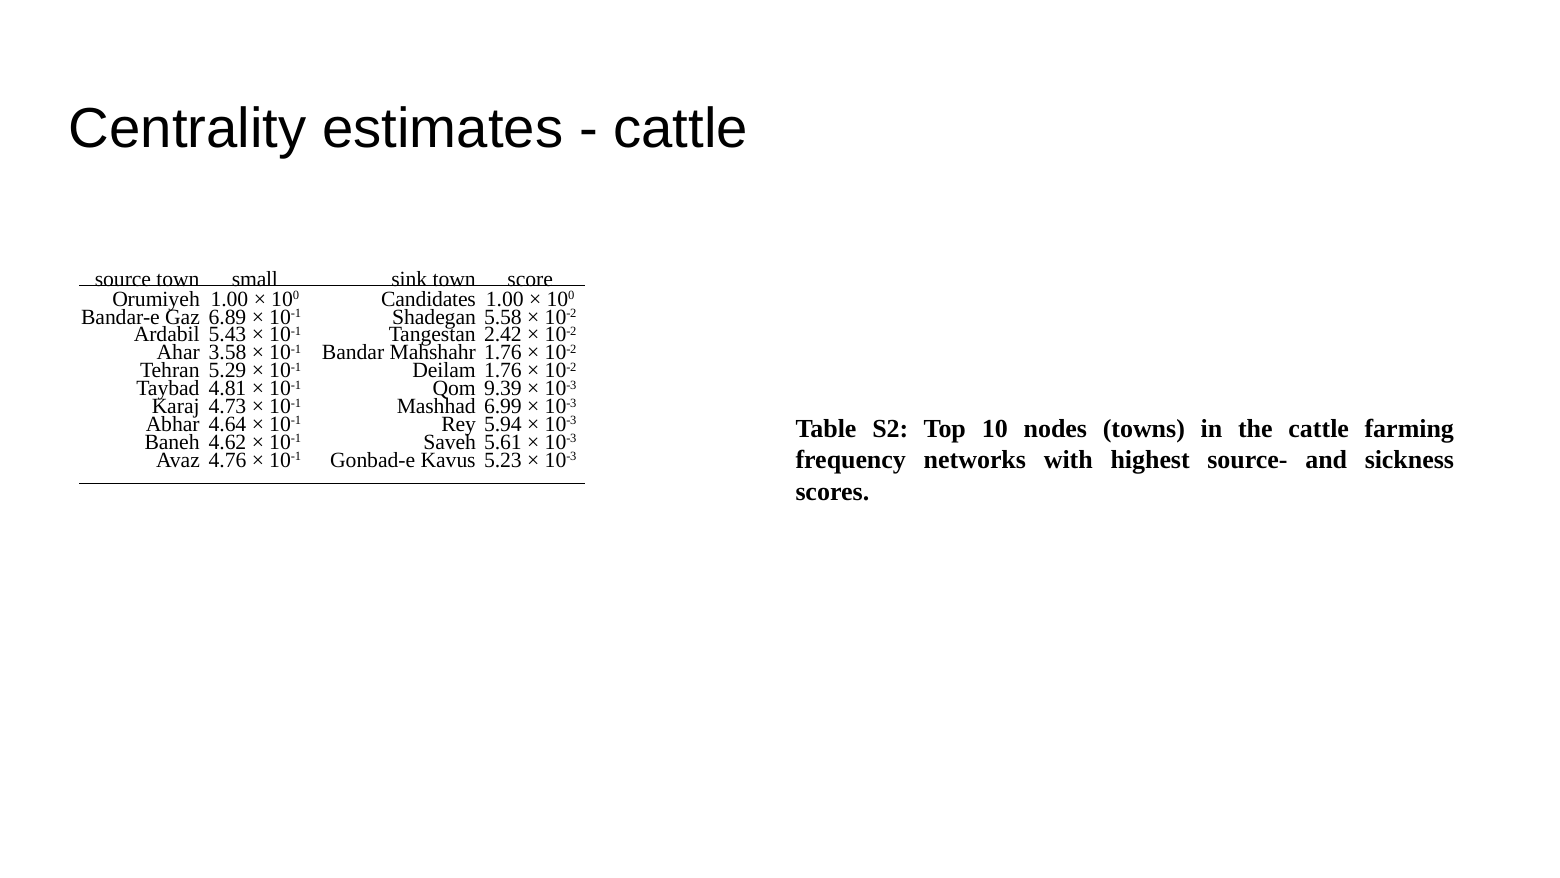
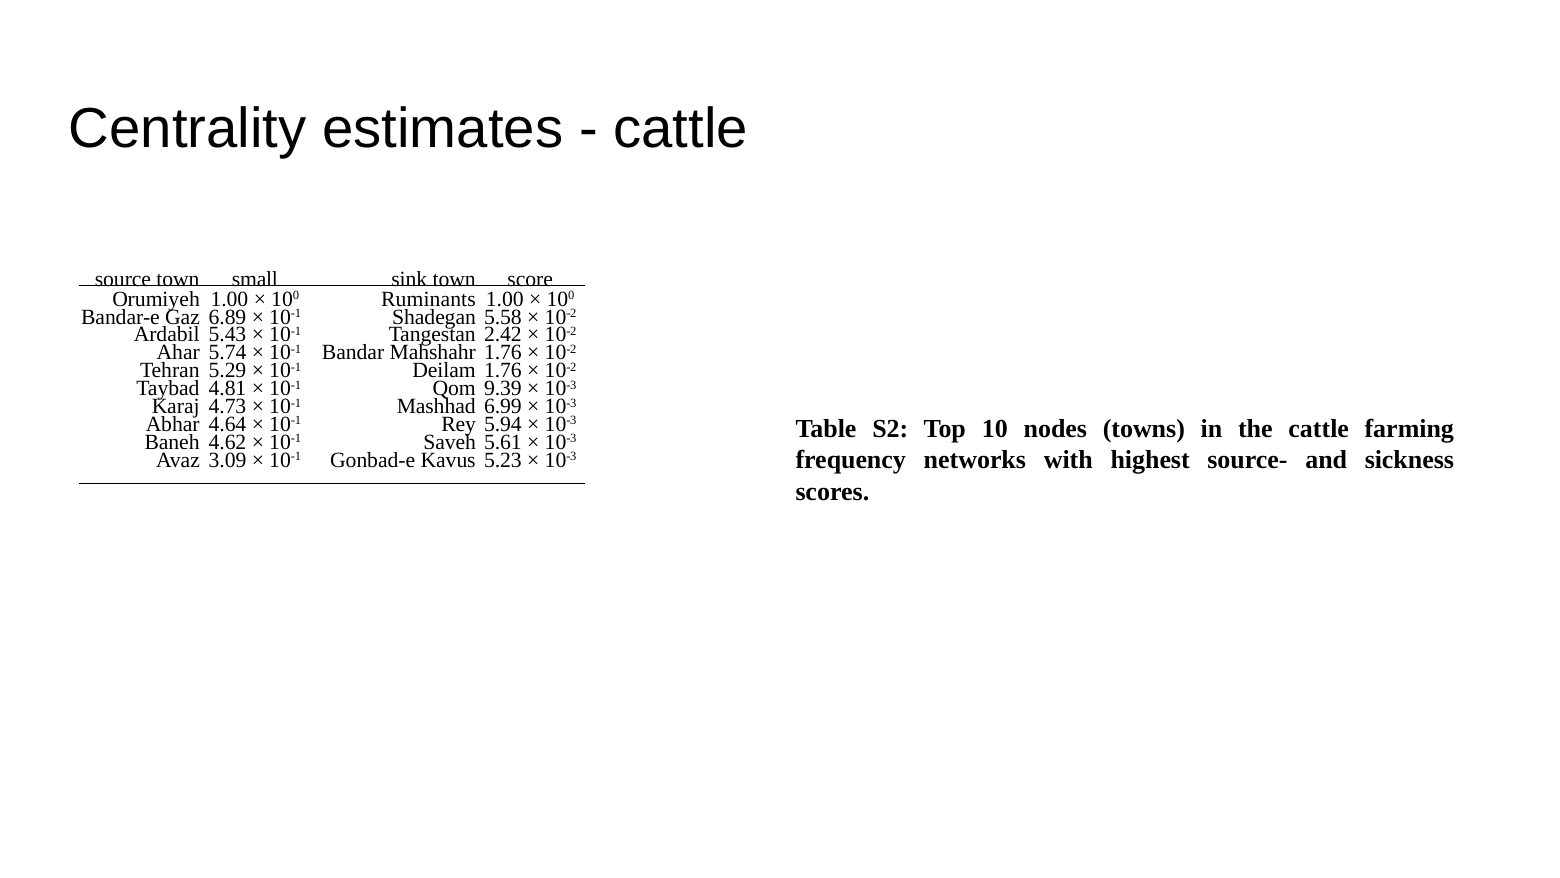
Candidates: Candidates -> Ruminants
3.58: 3.58 -> 5.74
4.76: 4.76 -> 3.09
